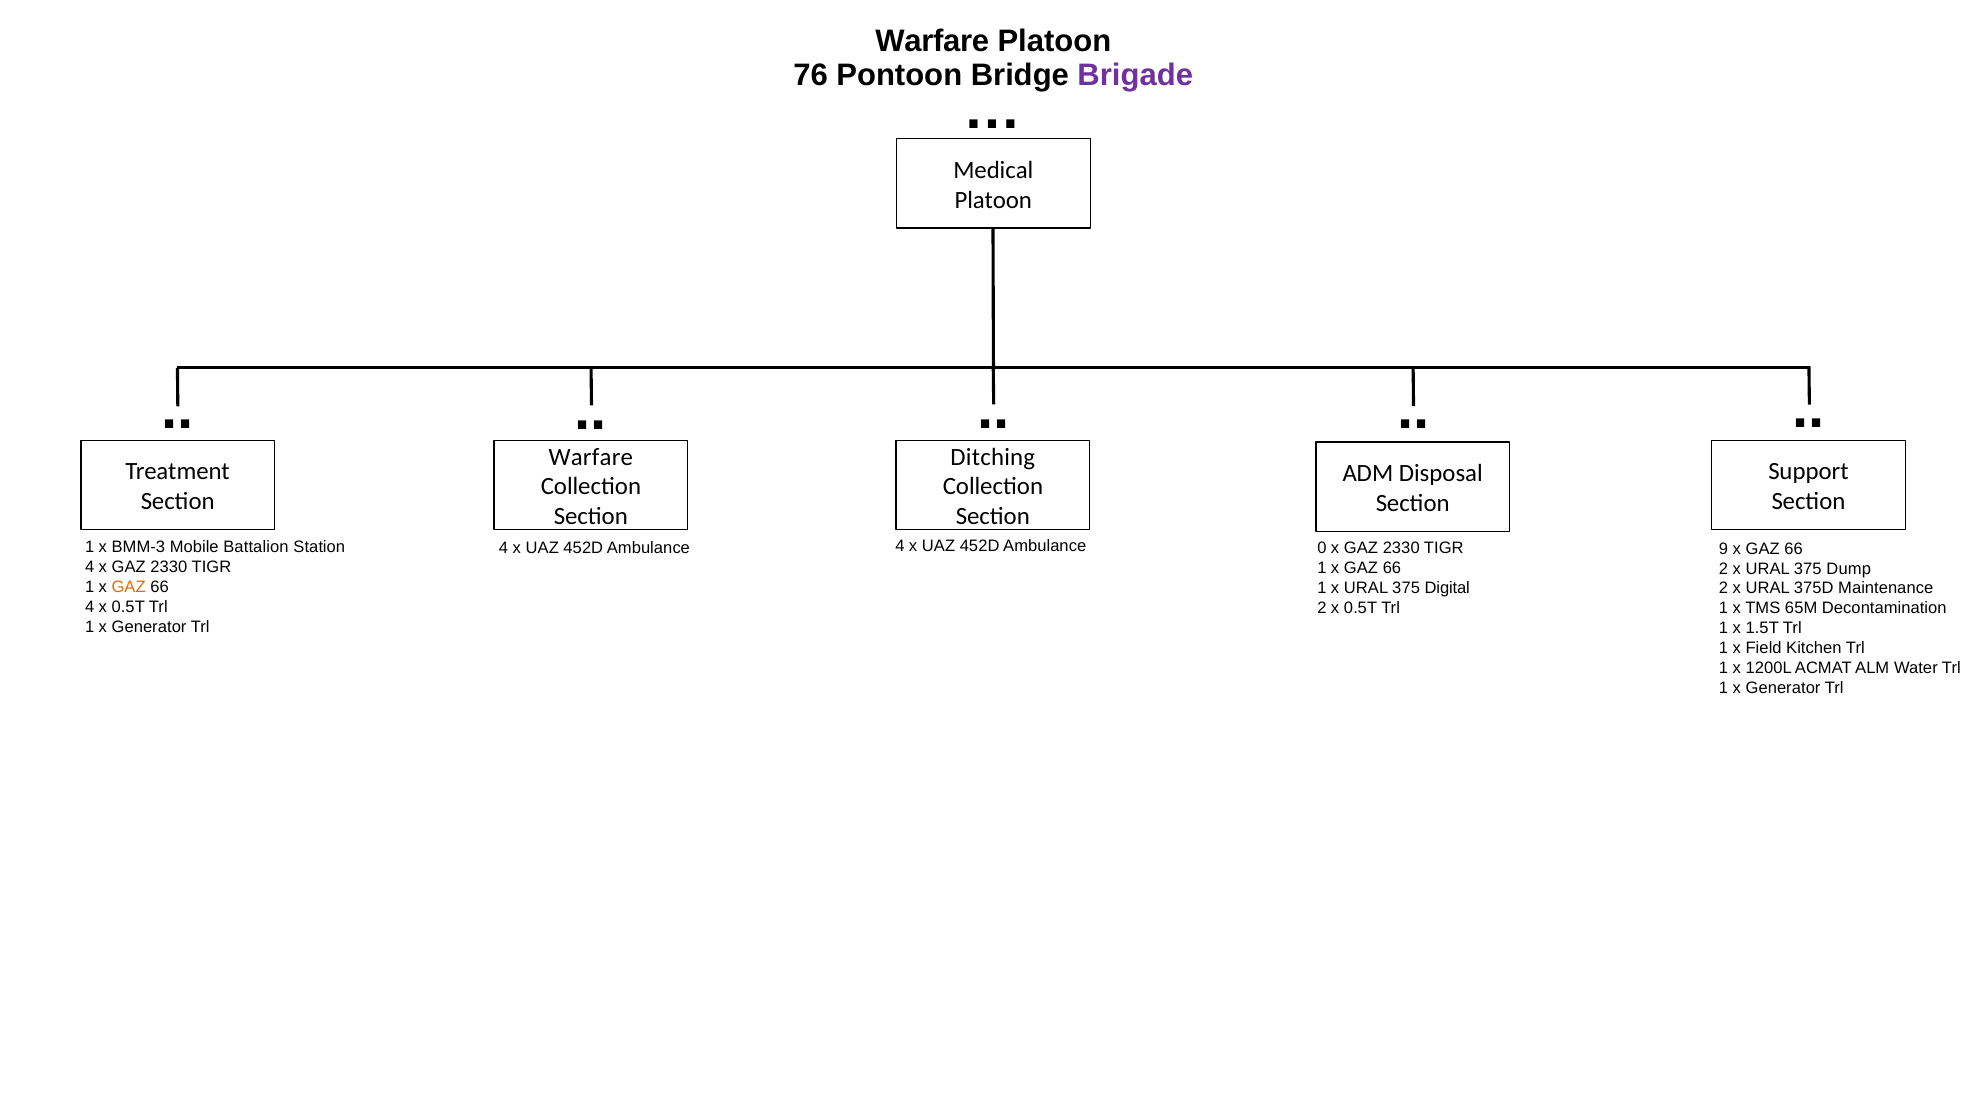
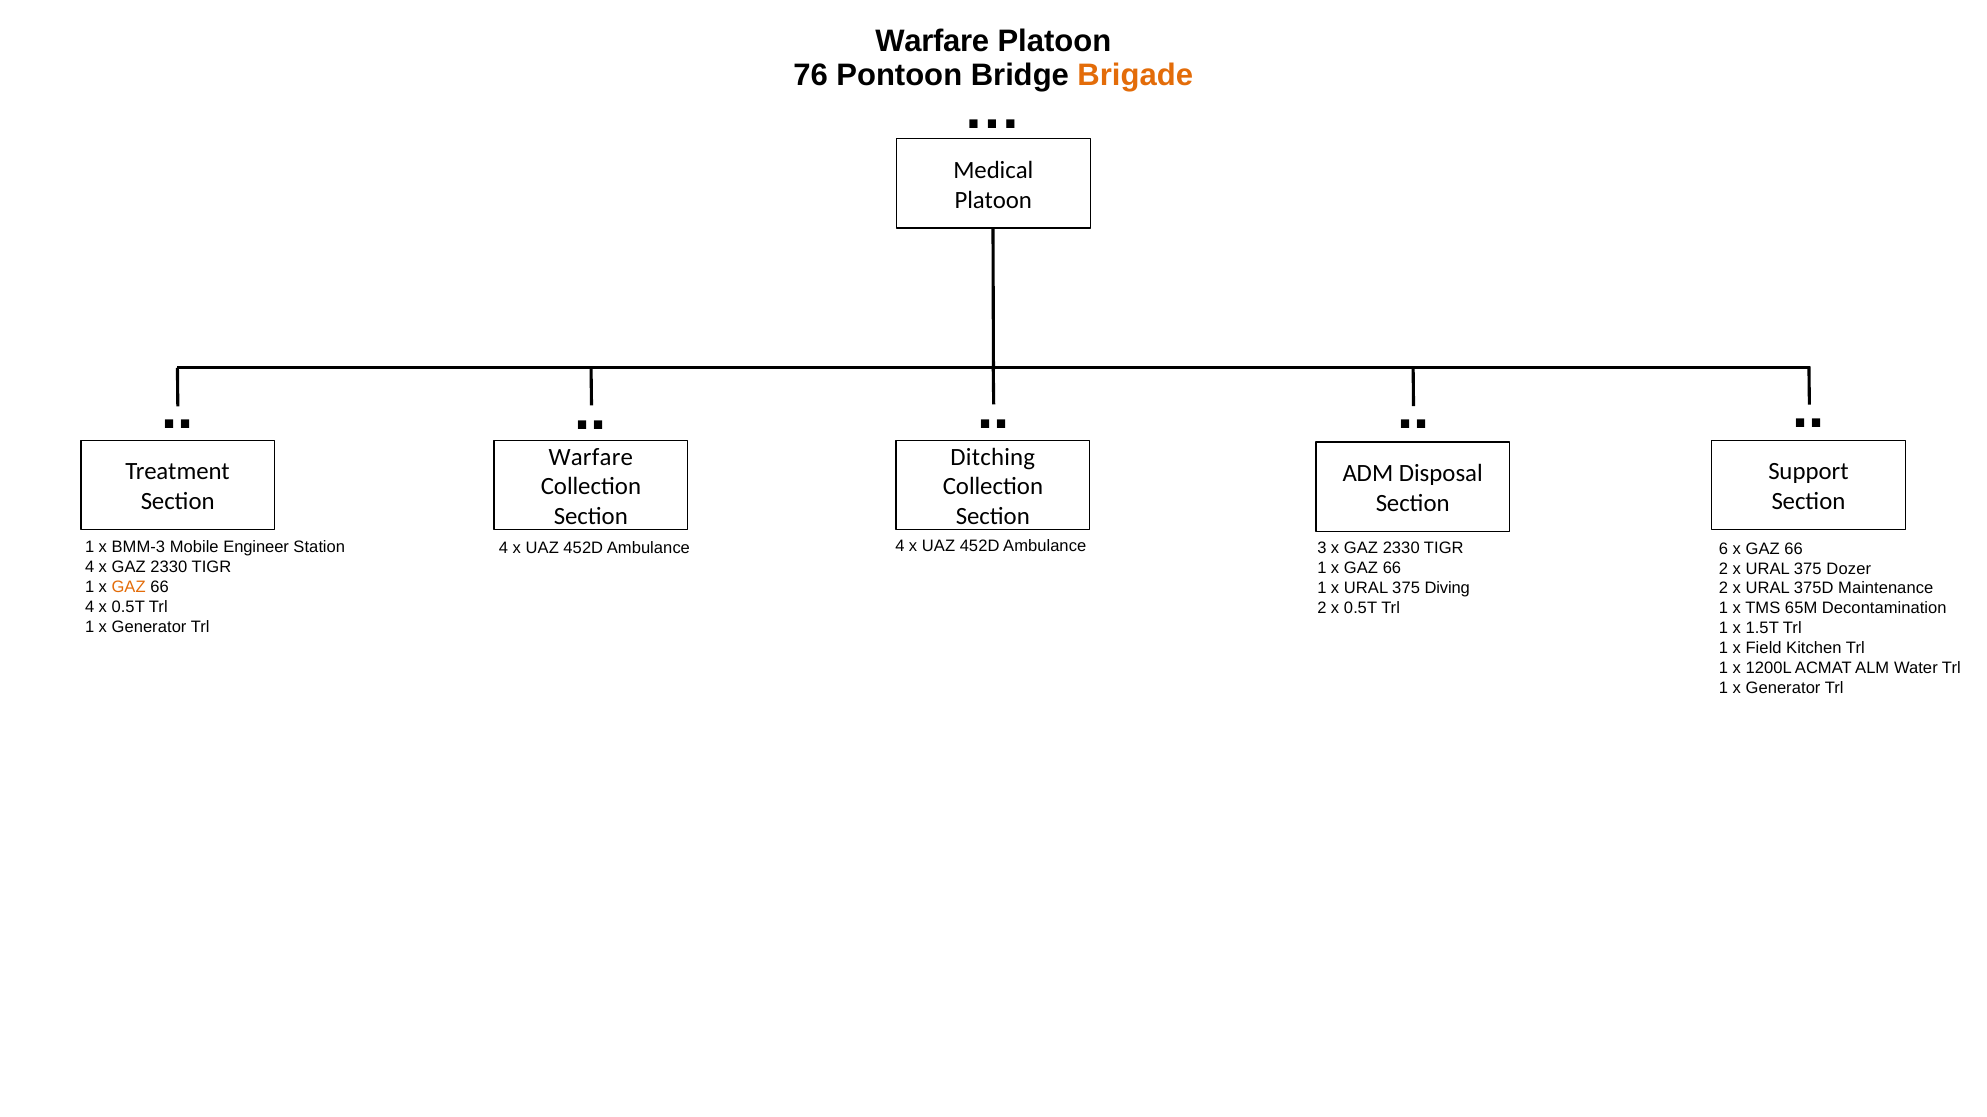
Brigade colour: purple -> orange
0: 0 -> 3
Battalion: Battalion -> Engineer
9: 9 -> 6
Dump: Dump -> Dozer
Digital: Digital -> Diving
